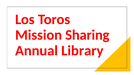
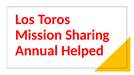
Library: Library -> Helped
